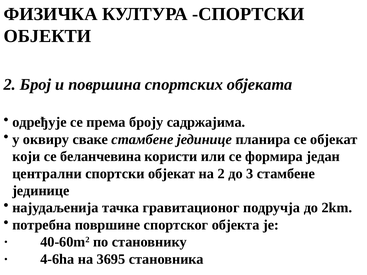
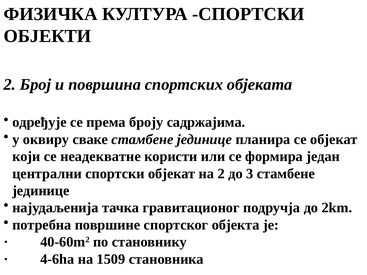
беланчевина: беланчевина -> неадекватне
3695: 3695 -> 1509
